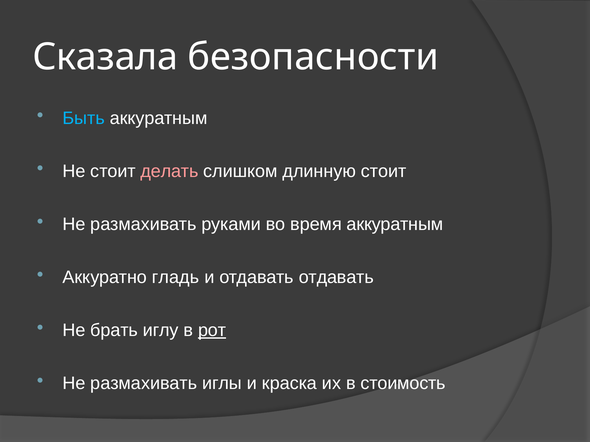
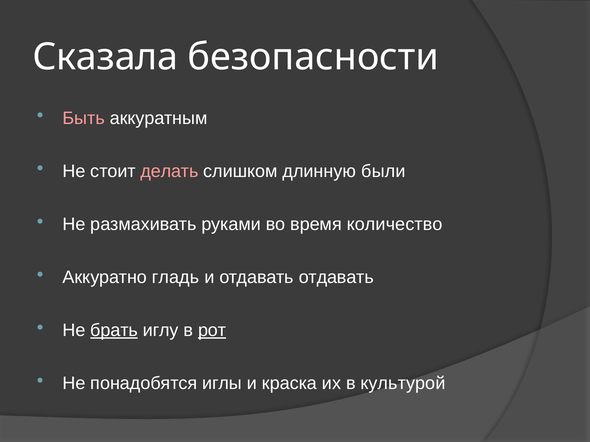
Быть colour: light blue -> pink
длинную стоит: стоит -> были
время аккуратным: аккуратным -> количество
брать underline: none -> present
размахивать at (144, 384): размахивать -> понадобятся
стоимость: стоимость -> культурой
